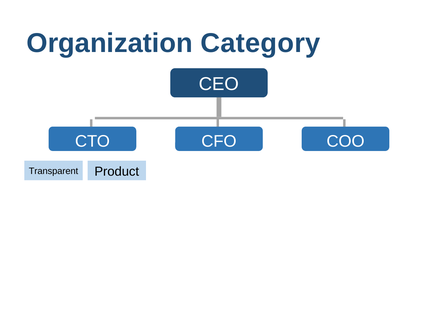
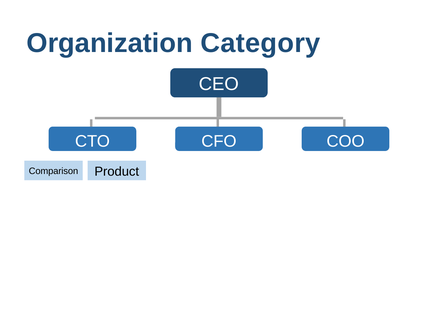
Transparent: Transparent -> Comparison
